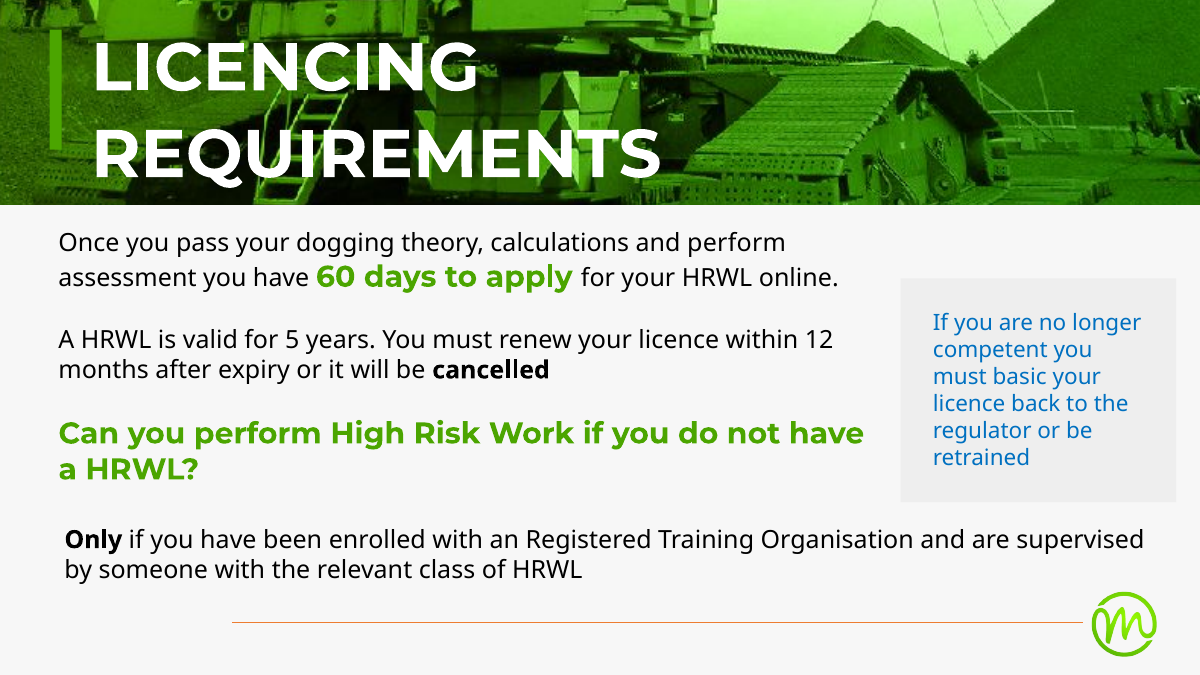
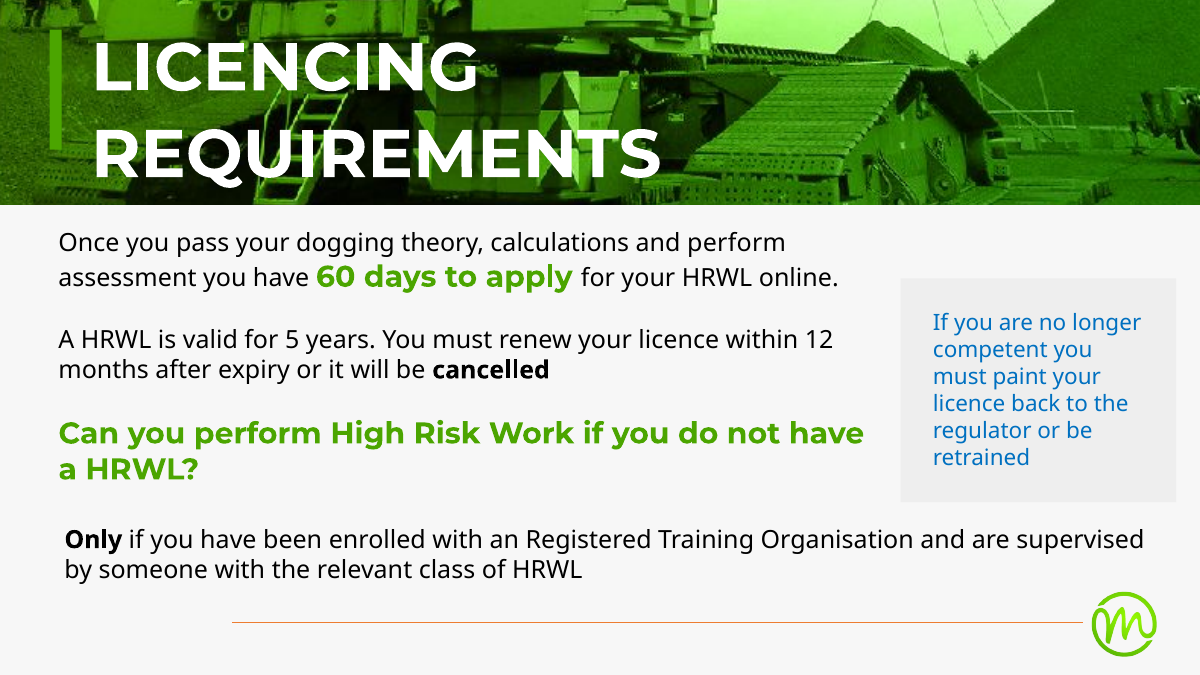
basic: basic -> paint
